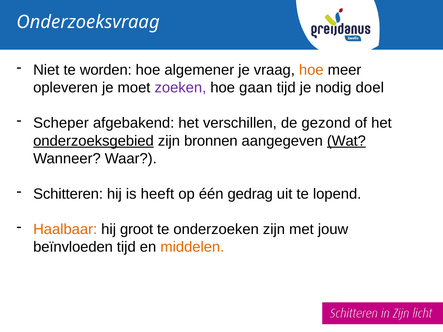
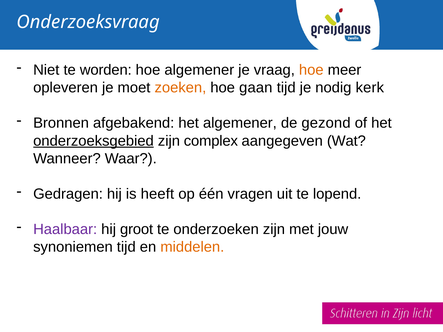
zoeken colour: purple -> orange
doel: doel -> kerk
Scheper: Scheper -> Bronnen
het verschillen: verschillen -> algemener
bronnen: bronnen -> complex
Wat underline: present -> none
Schitteren: Schitteren -> Gedragen
gedrag: gedrag -> vragen
Haalbaar colour: orange -> purple
beïnvloeden: beïnvloeden -> synoniemen
